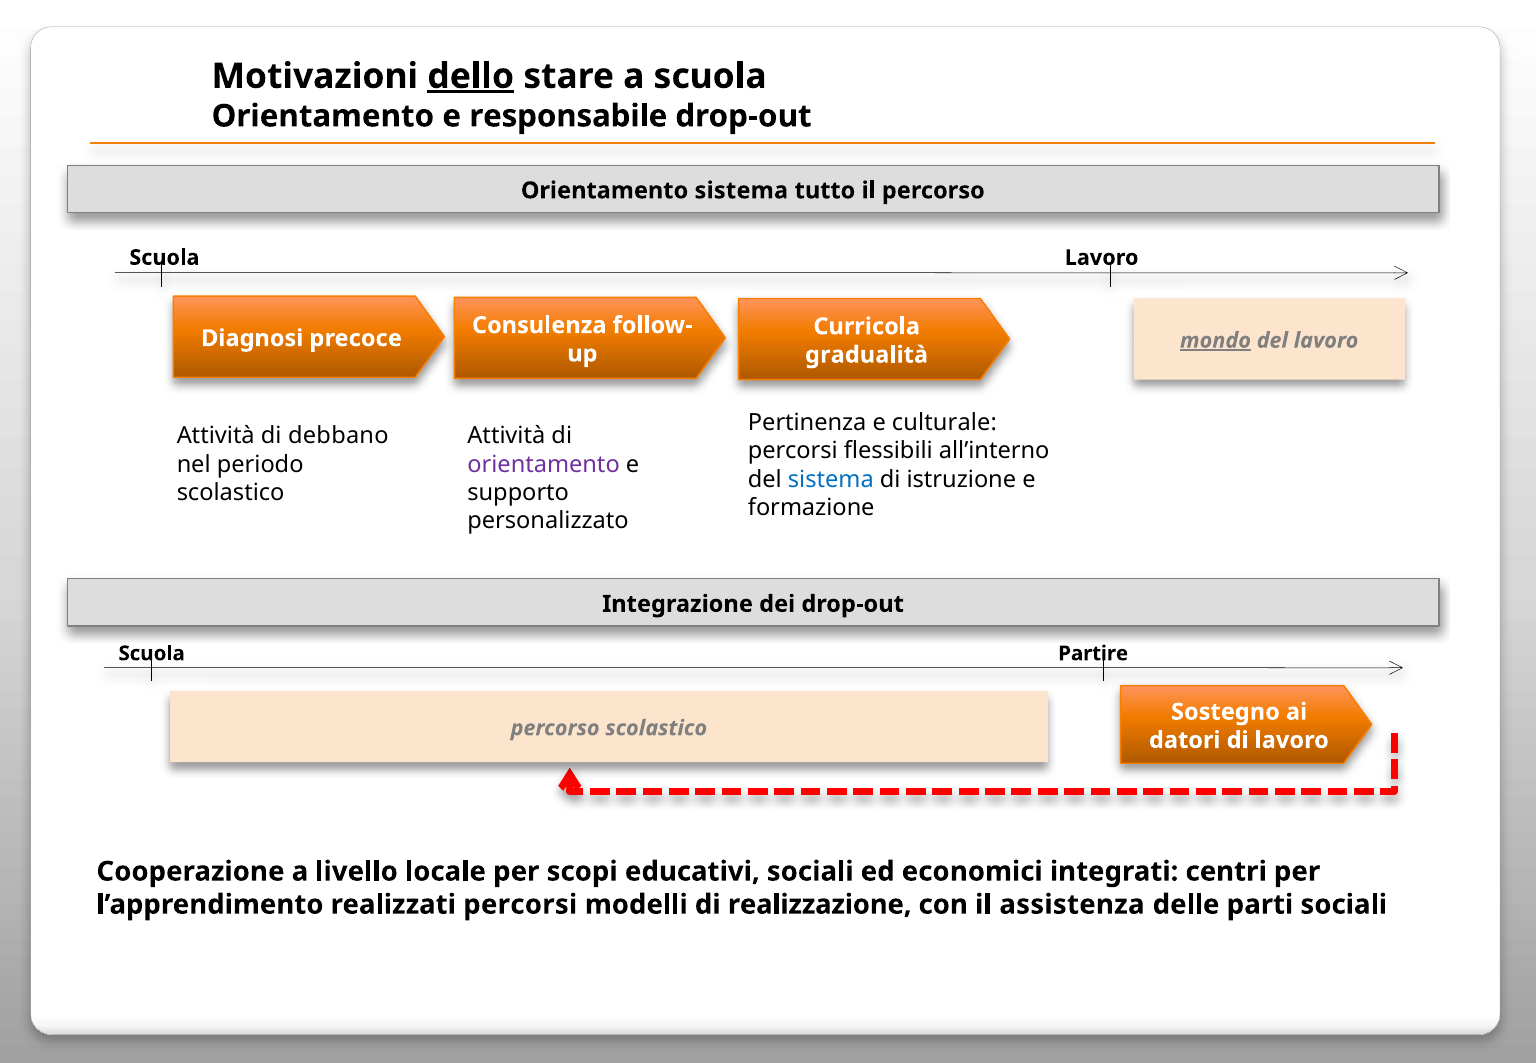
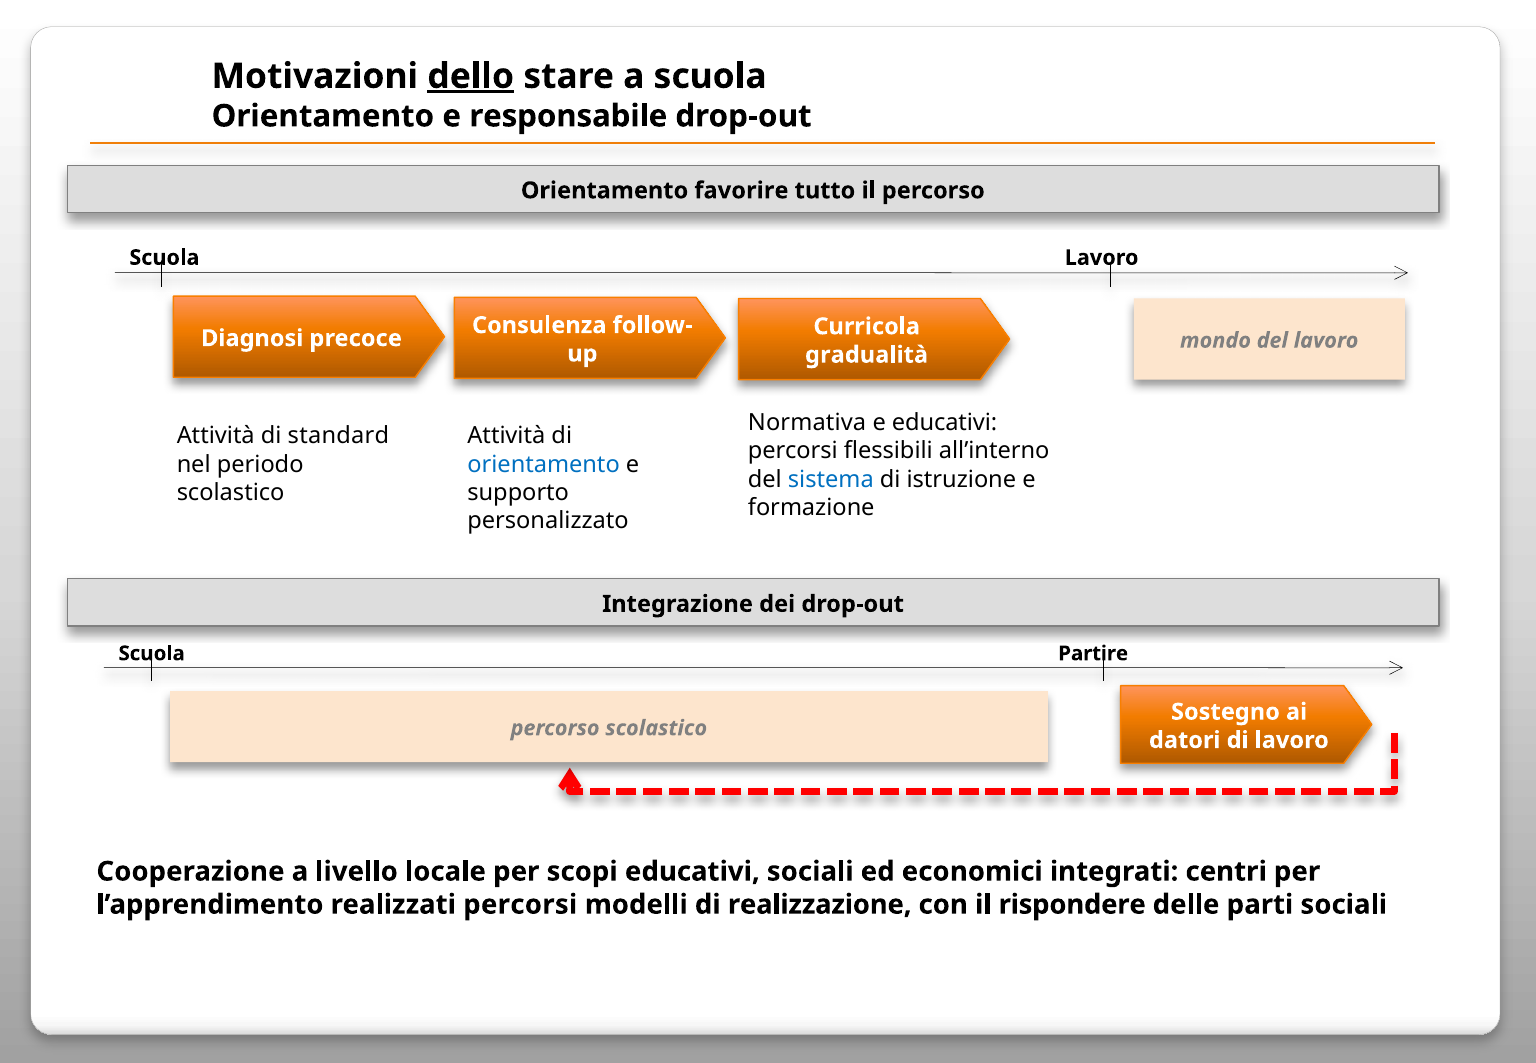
Orientamento sistema: sistema -> favorire
mondo underline: present -> none
Pertinenza: Pertinenza -> Normativa
e culturale: culturale -> educativi
debbano: debbano -> standard
orientamento at (544, 465) colour: purple -> blue
assistenza: assistenza -> rispondere
